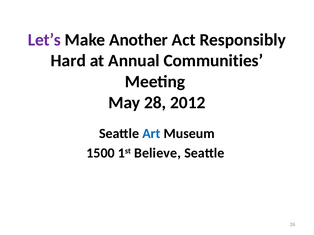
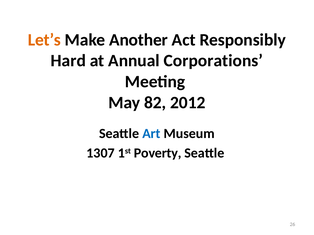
Let’s colour: purple -> orange
Communities: Communities -> Corporations
28: 28 -> 82
1500: 1500 -> 1307
Believe: Believe -> Poverty
